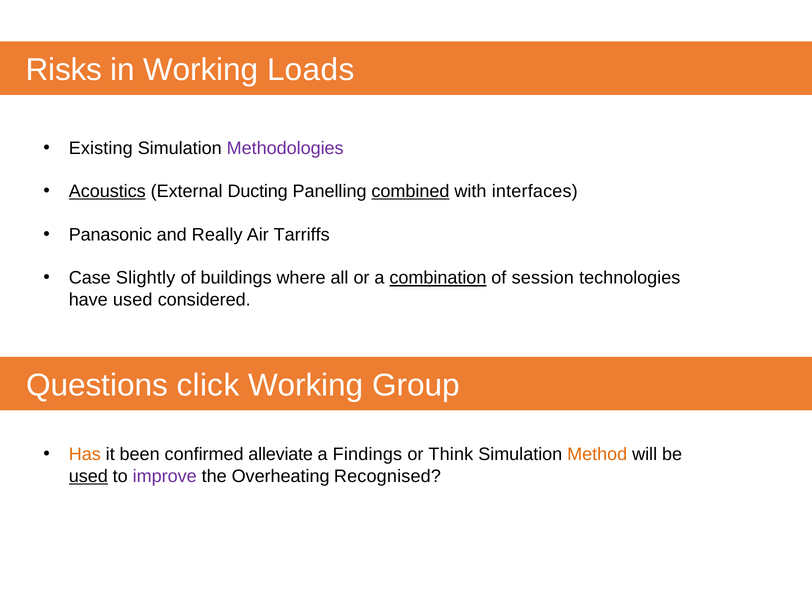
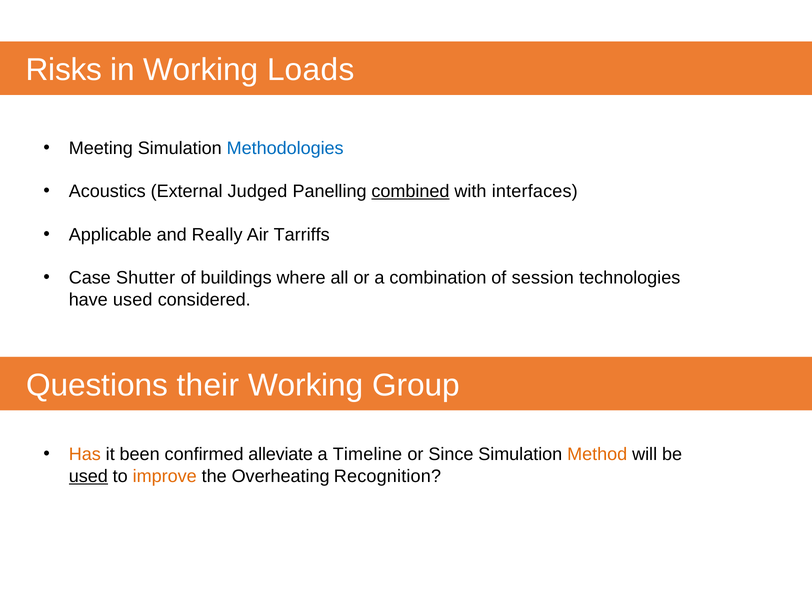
Existing: Existing -> Meeting
Methodologies colour: purple -> blue
Acoustics underline: present -> none
Ducting: Ducting -> Judged
Panasonic: Panasonic -> Applicable
Slightly: Slightly -> Shutter
combination underline: present -> none
click: click -> their
Findings: Findings -> Timeline
Think: Think -> Since
improve colour: purple -> orange
Recognised: Recognised -> Recognition
